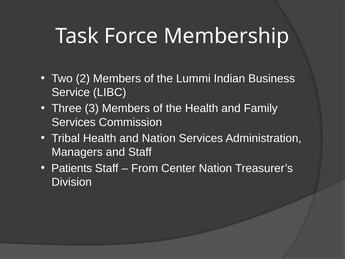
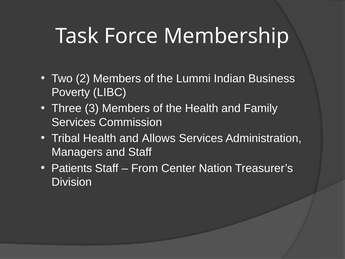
Service: Service -> Poverty
and Nation: Nation -> Allows
